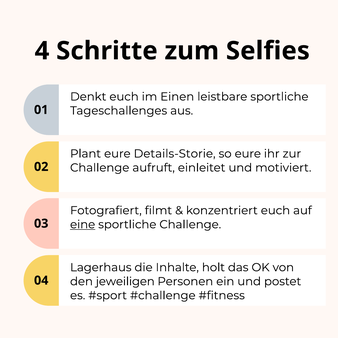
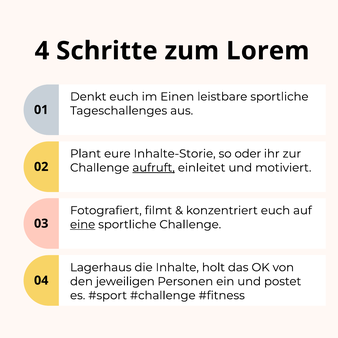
Selfies: Selfies -> Lorem
Details-Storie: Details-Storie -> Inhalte-Storie
so eure: eure -> oder
aufruft underline: none -> present
